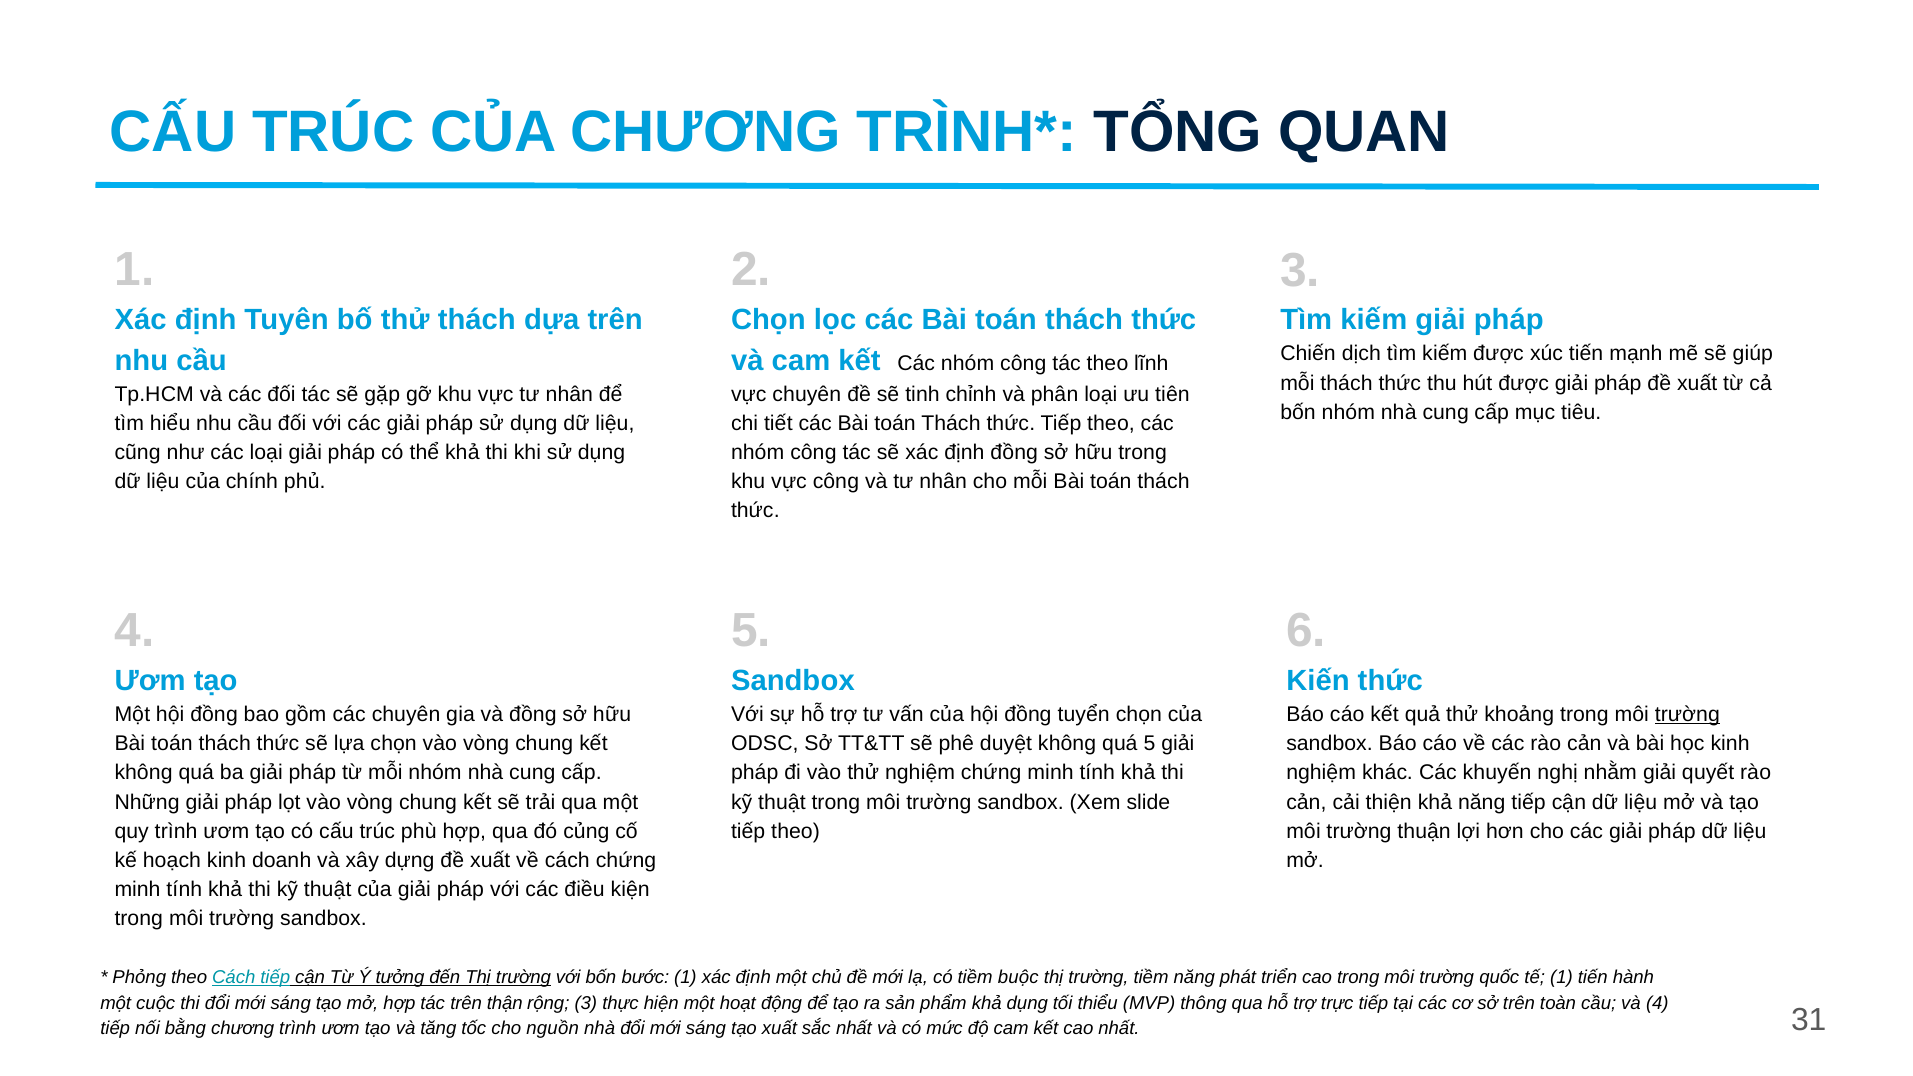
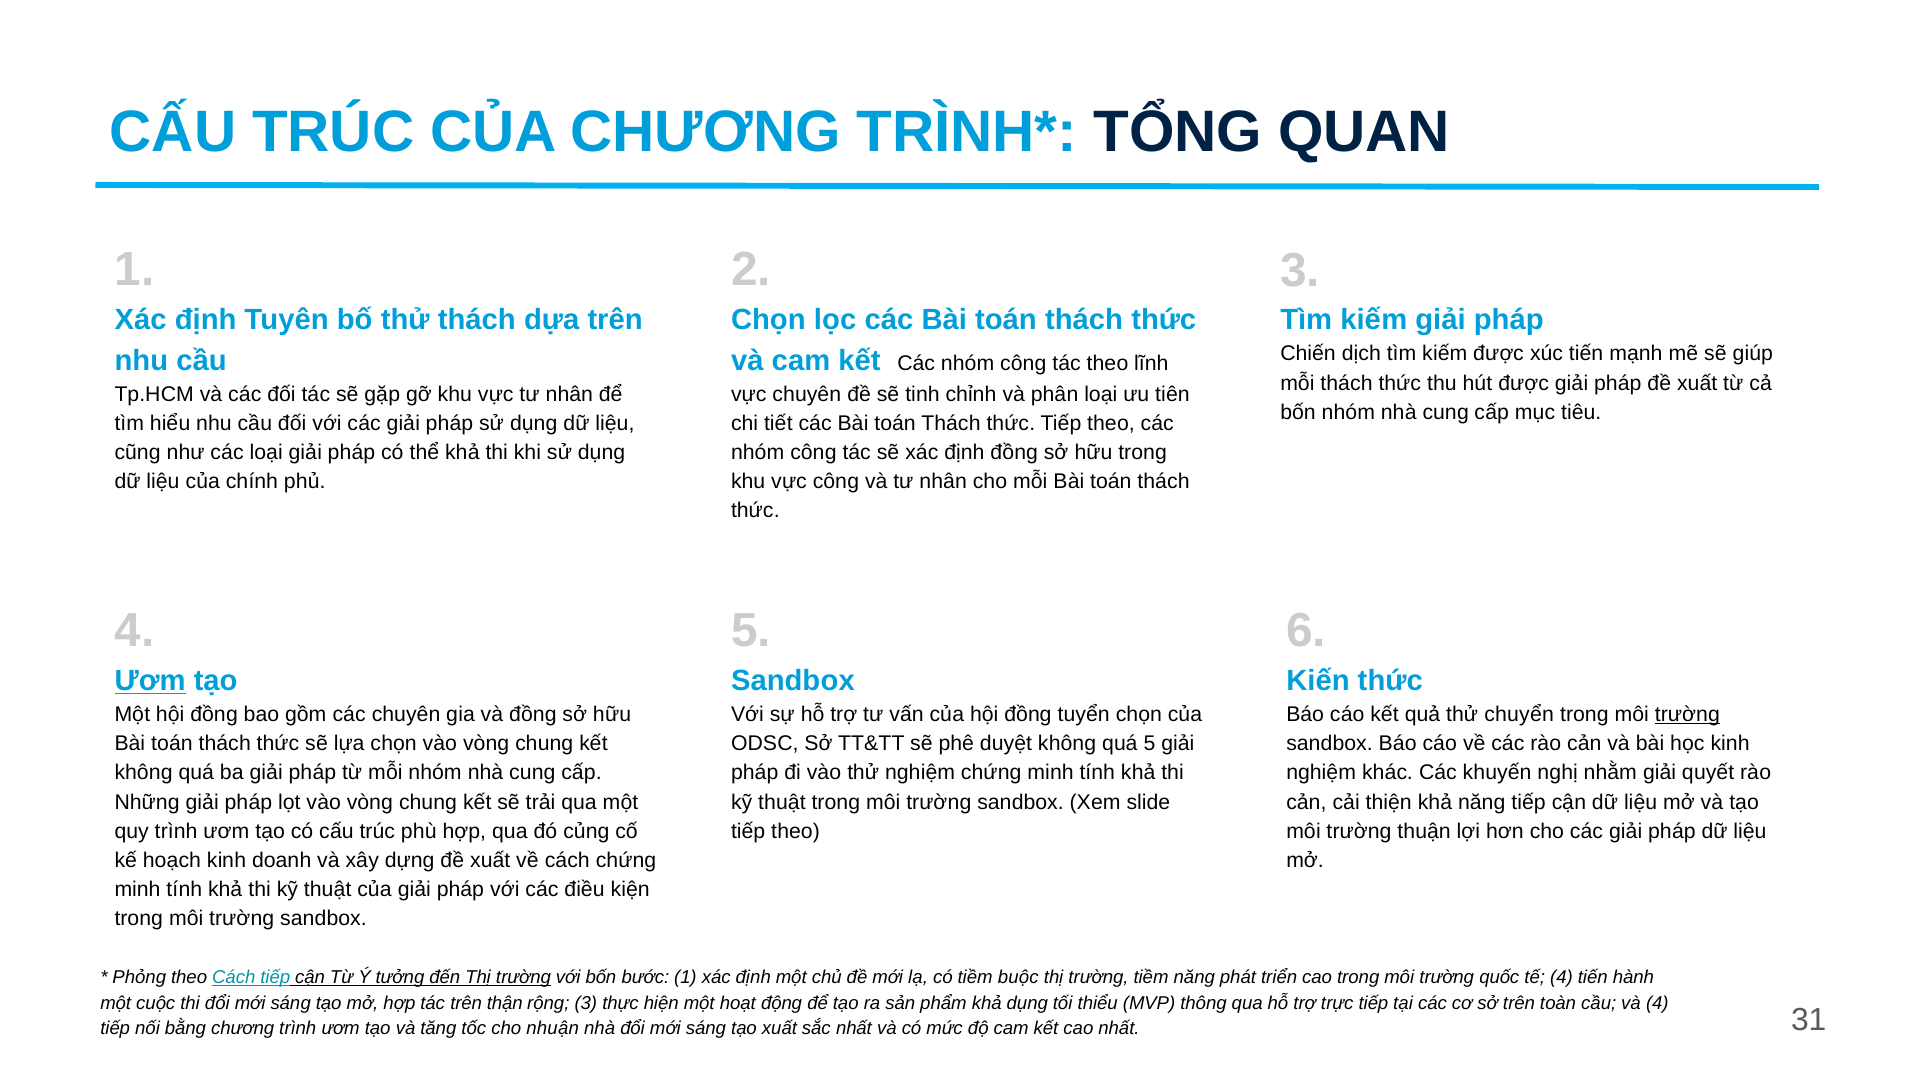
Ươm at (150, 681) underline: none -> present
khoảng: khoảng -> chuyển
tế 1: 1 -> 4
nguồn: nguồn -> nhuận
